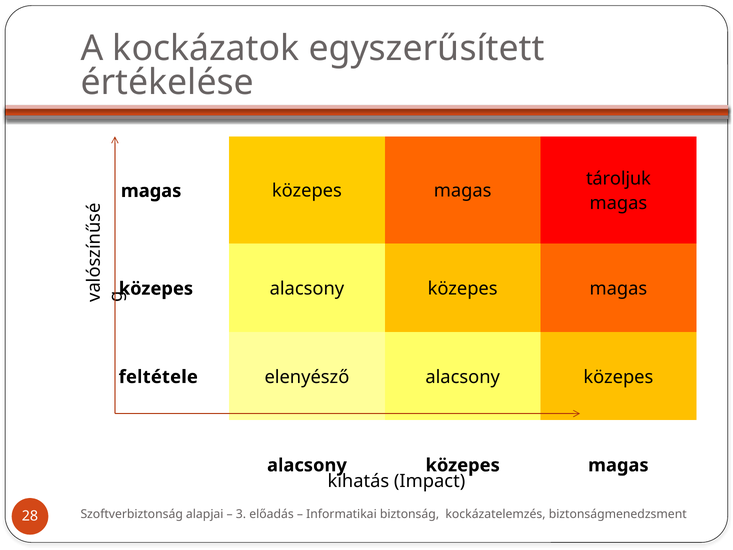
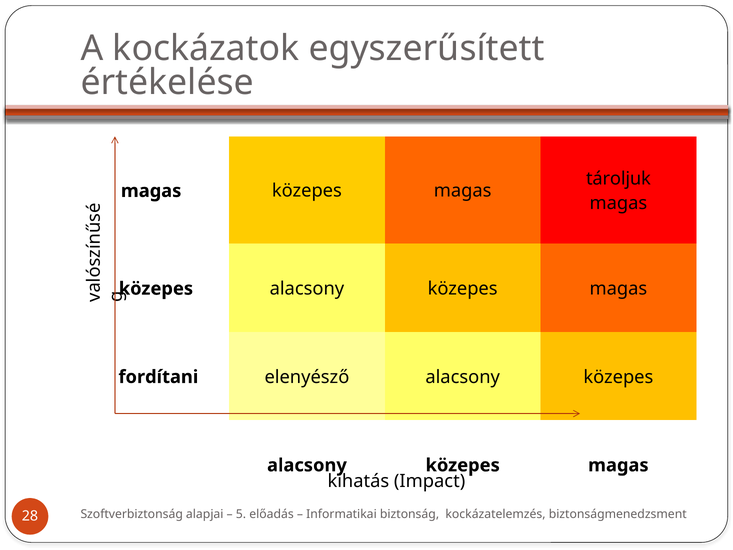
feltétele: feltétele -> fordítani
3: 3 -> 5
